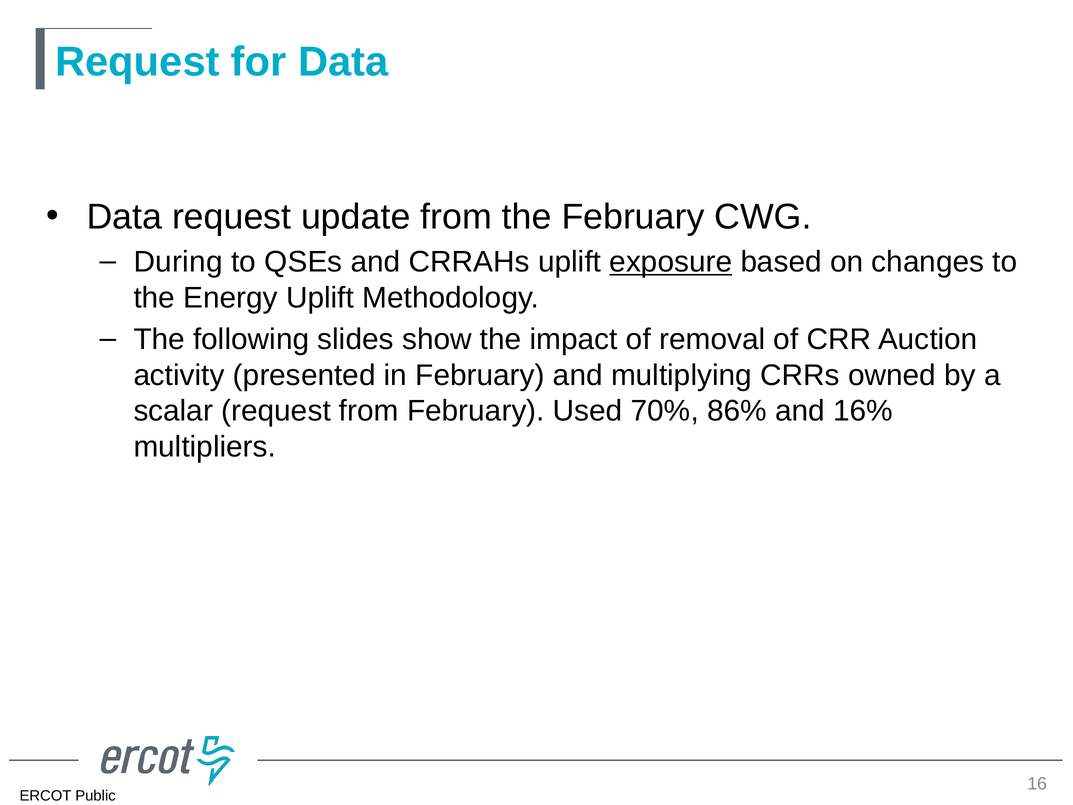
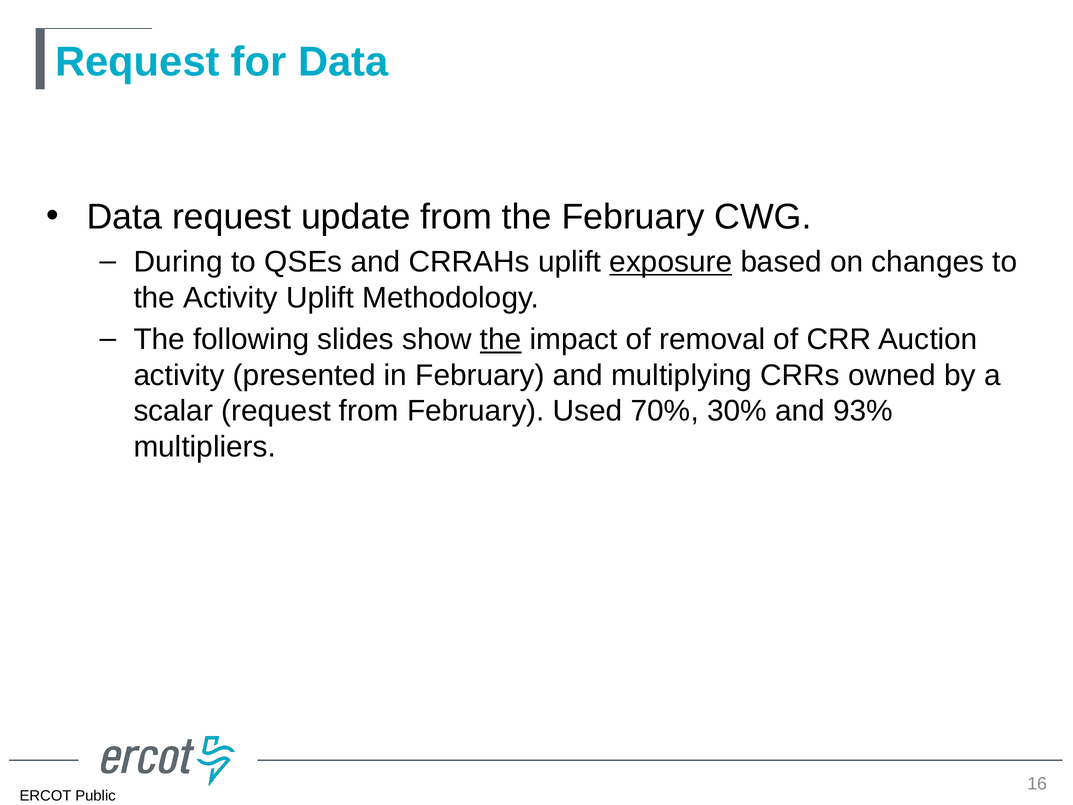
the Energy: Energy -> Activity
the at (501, 339) underline: none -> present
86%: 86% -> 30%
16%: 16% -> 93%
